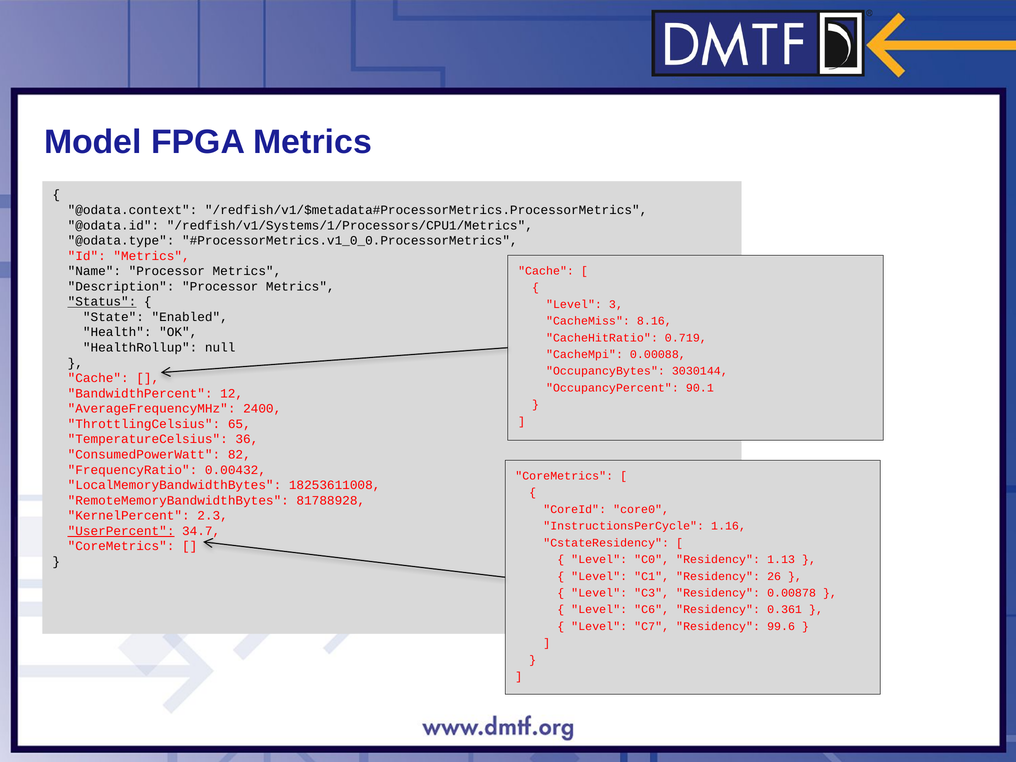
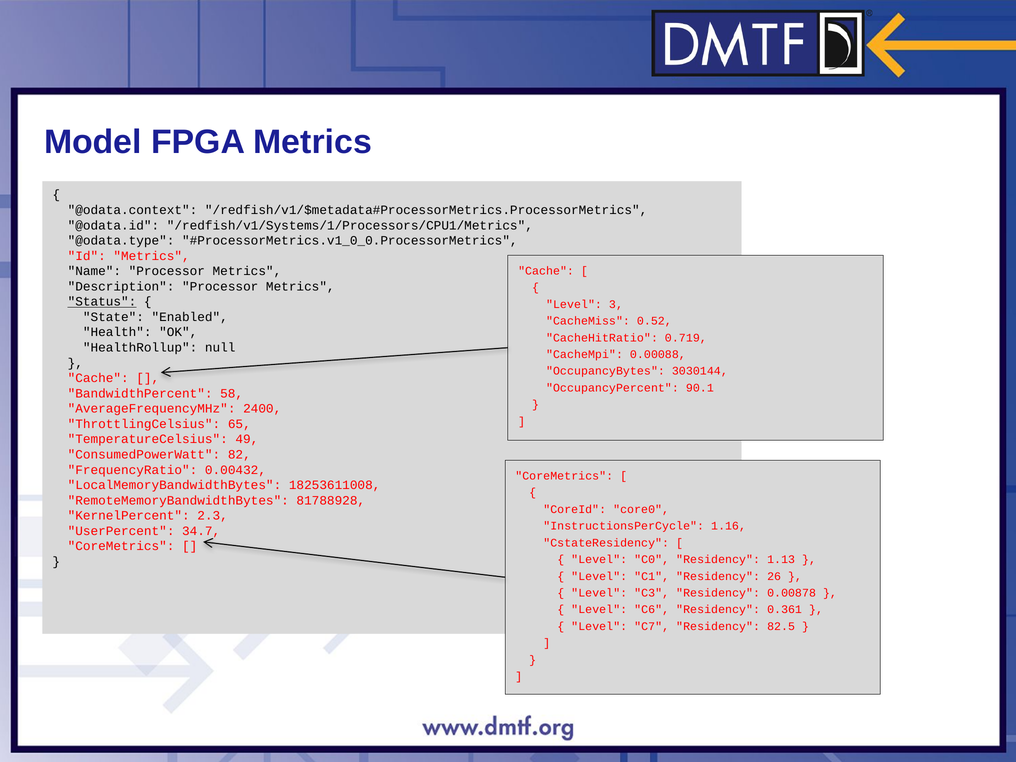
8.16: 8.16 -> 0.52
12: 12 -> 58
36: 36 -> 49
UserPercent underline: present -> none
99.6: 99.6 -> 82.5
